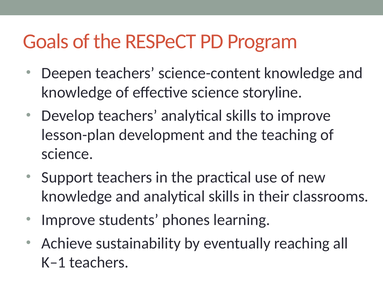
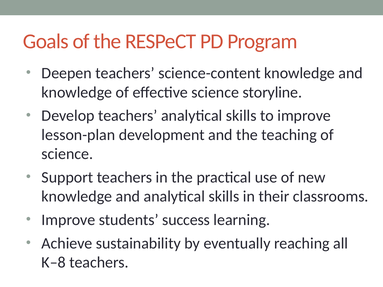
phones: phones -> success
K–1: K–1 -> K–8
